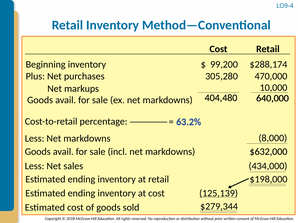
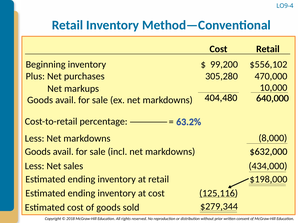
$288,174: $288,174 -> $556,102
125,139: 125,139 -> 125,116
